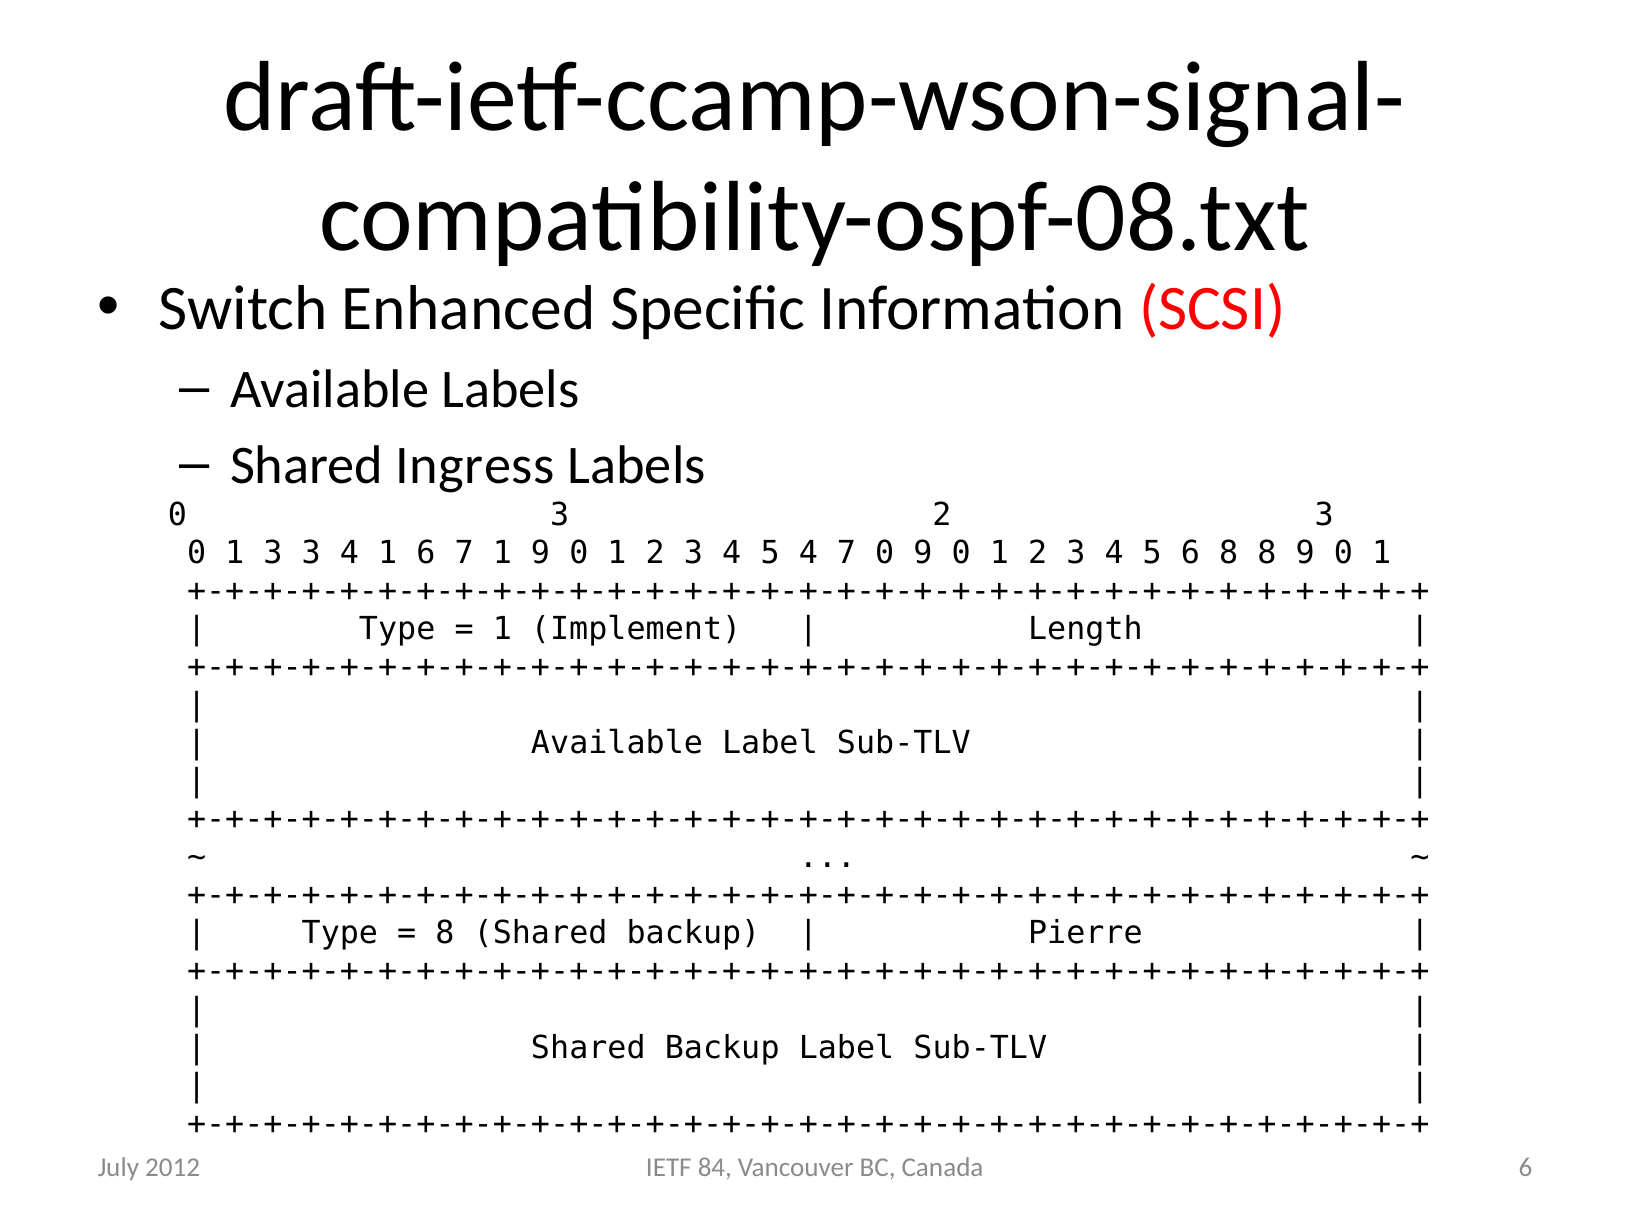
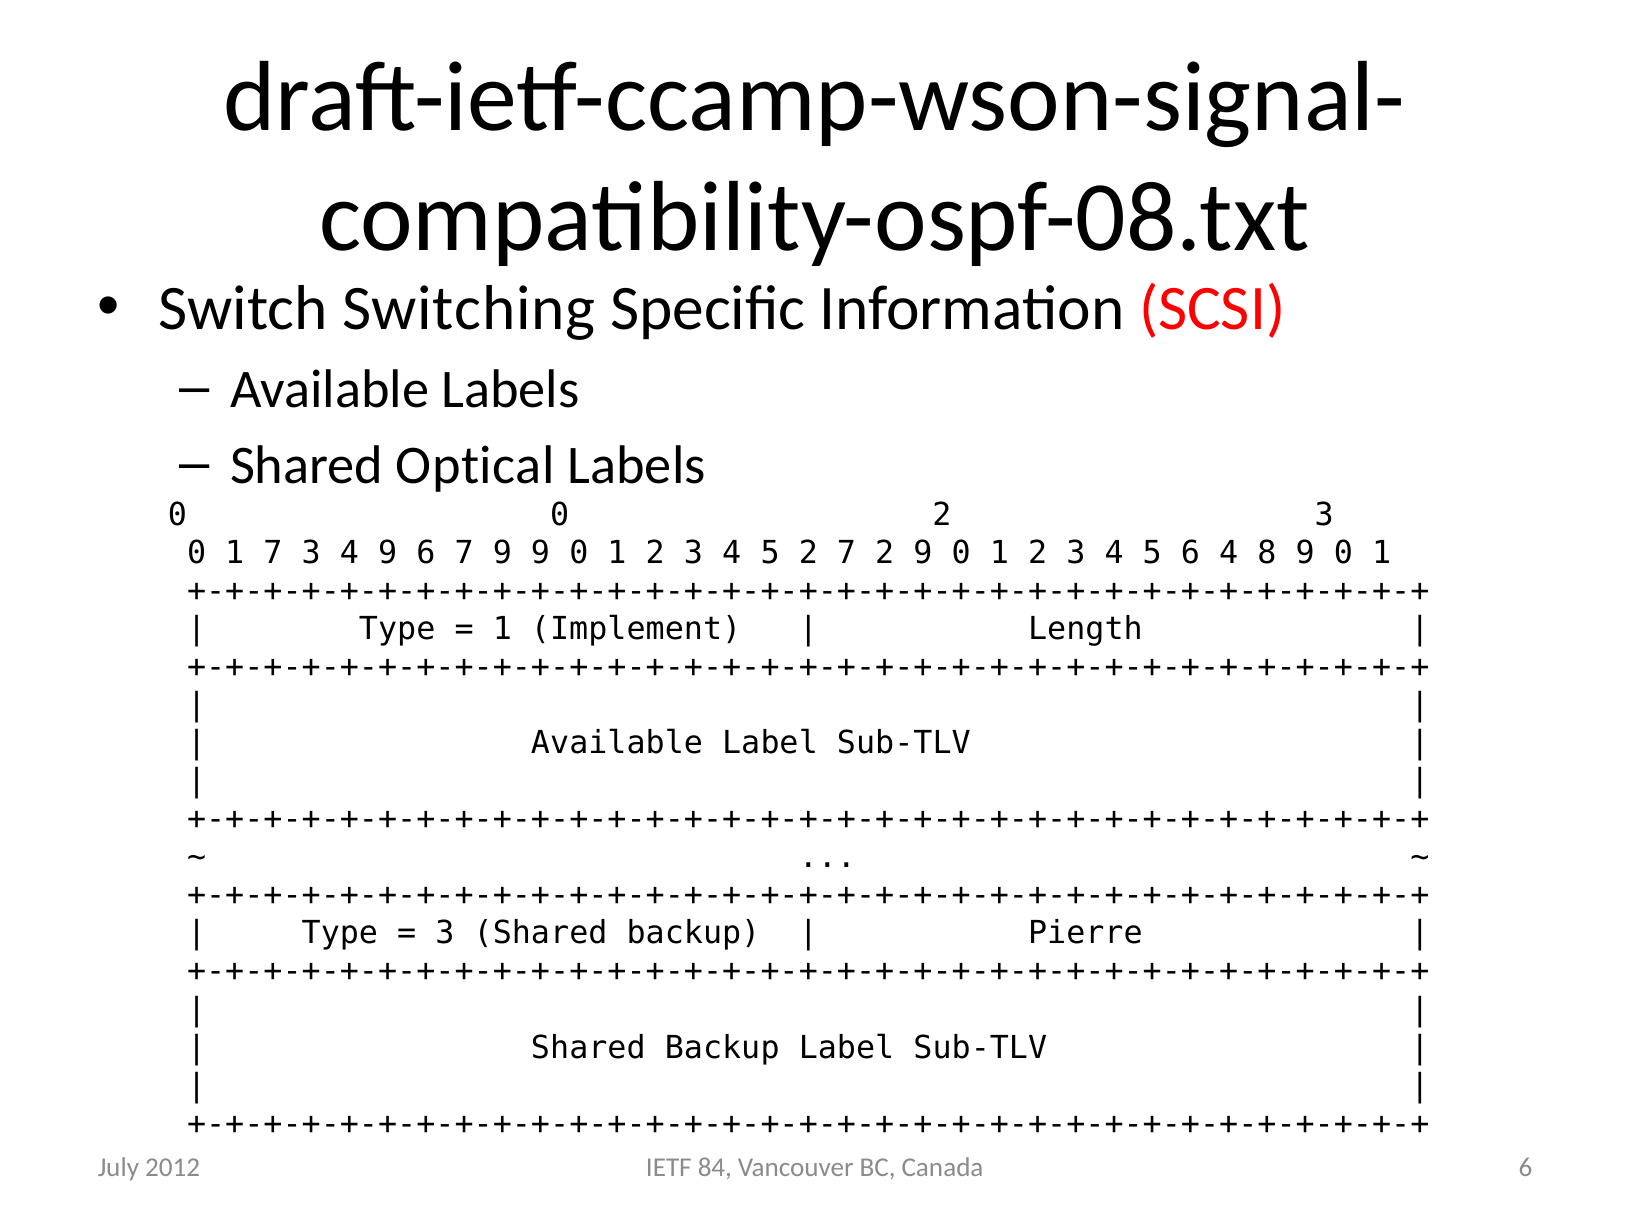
Enhanced: Enhanced -> Switching
Ingress: Ingress -> Optical
0 3: 3 -> 0
1 3: 3 -> 7
4 1: 1 -> 9
7 1: 1 -> 9
5 4: 4 -> 2
7 0: 0 -> 2
6 8: 8 -> 4
8 at (445, 933): 8 -> 3
